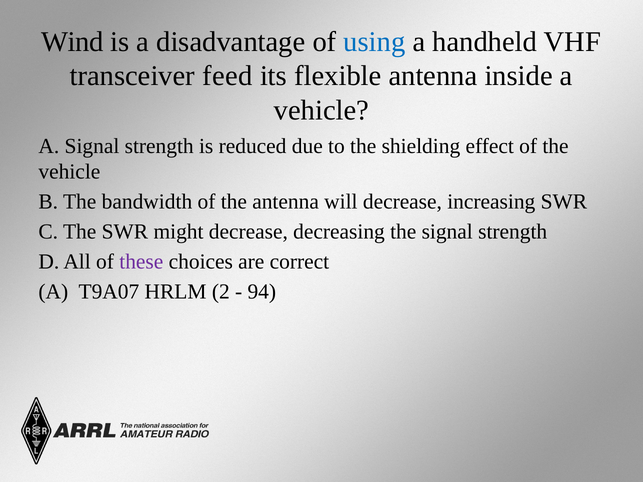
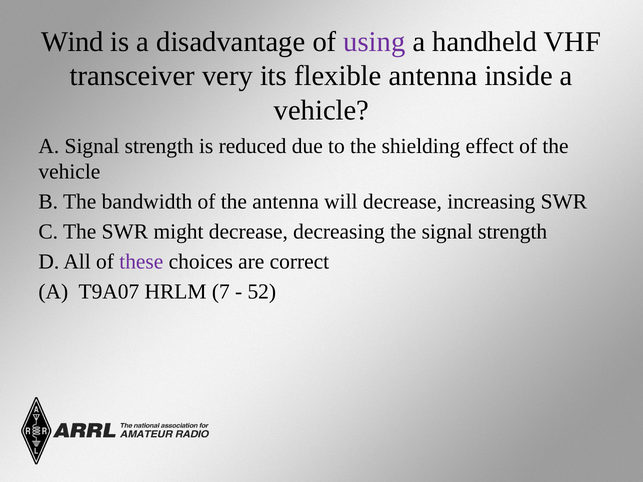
using colour: blue -> purple
feed: feed -> very
2: 2 -> 7
94: 94 -> 52
